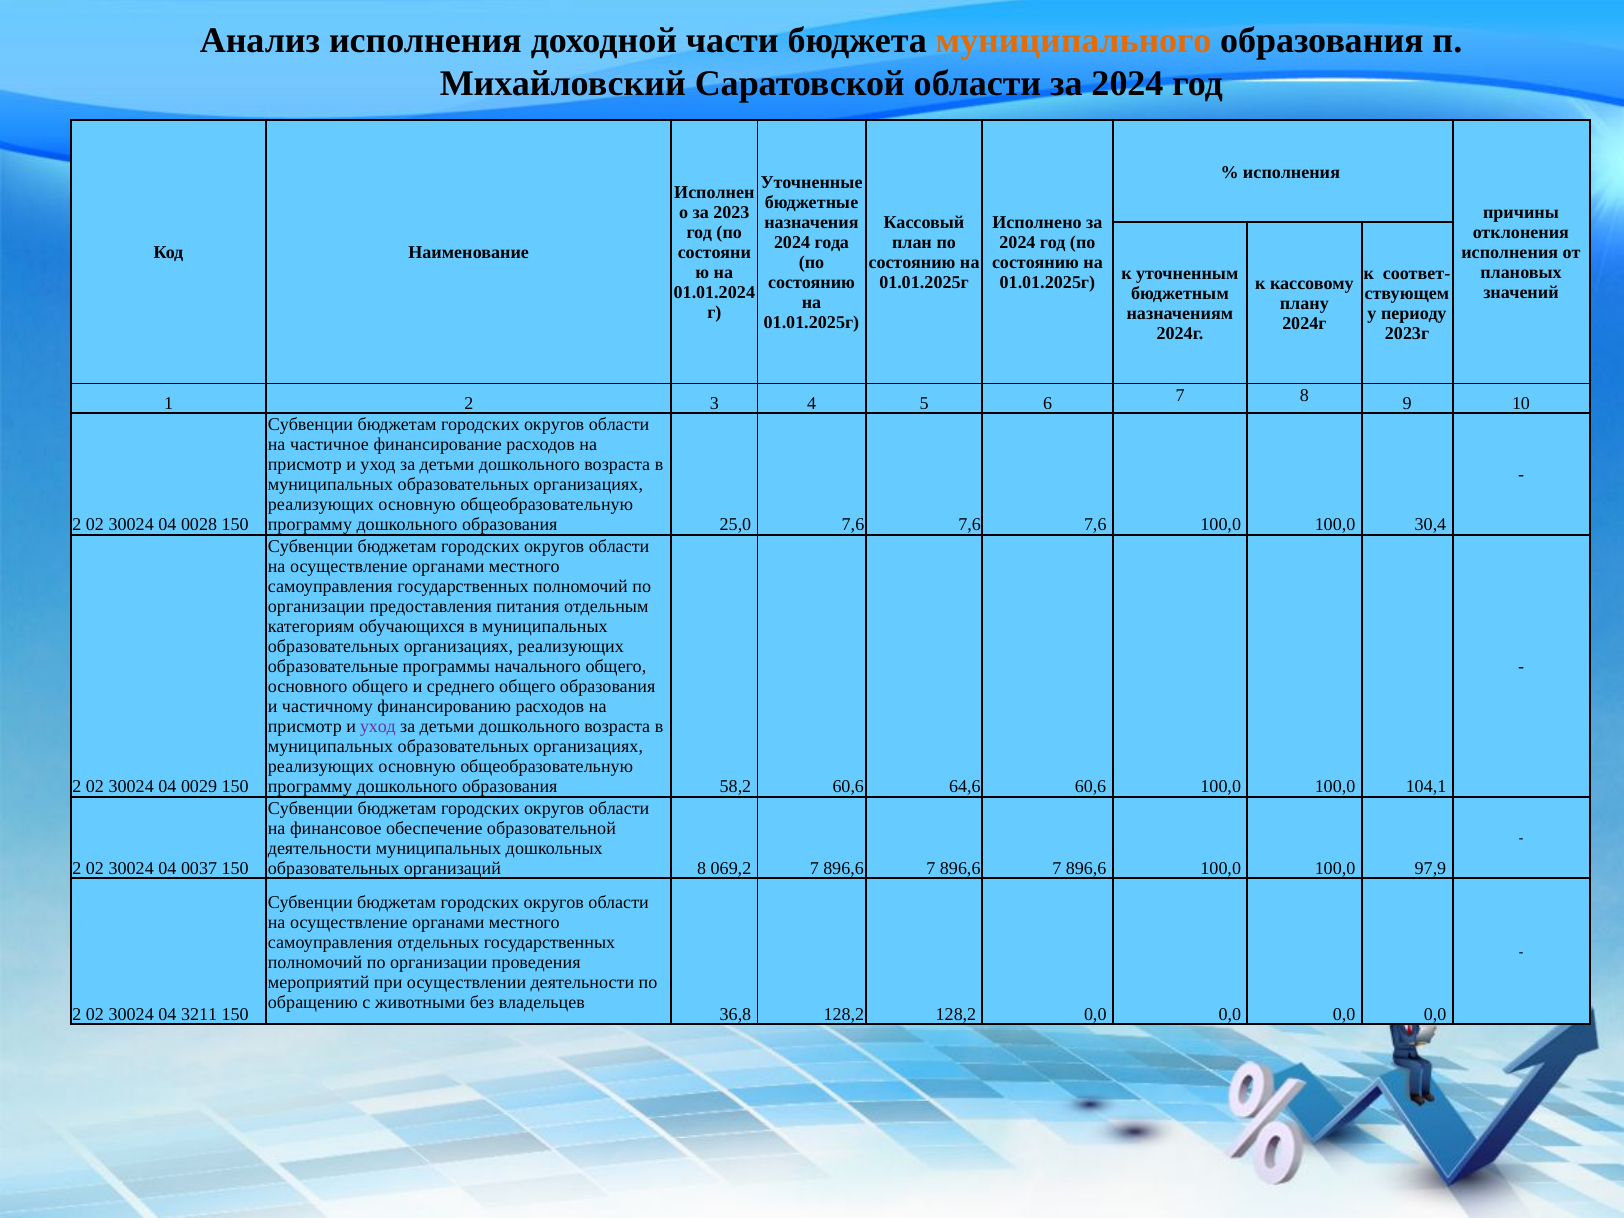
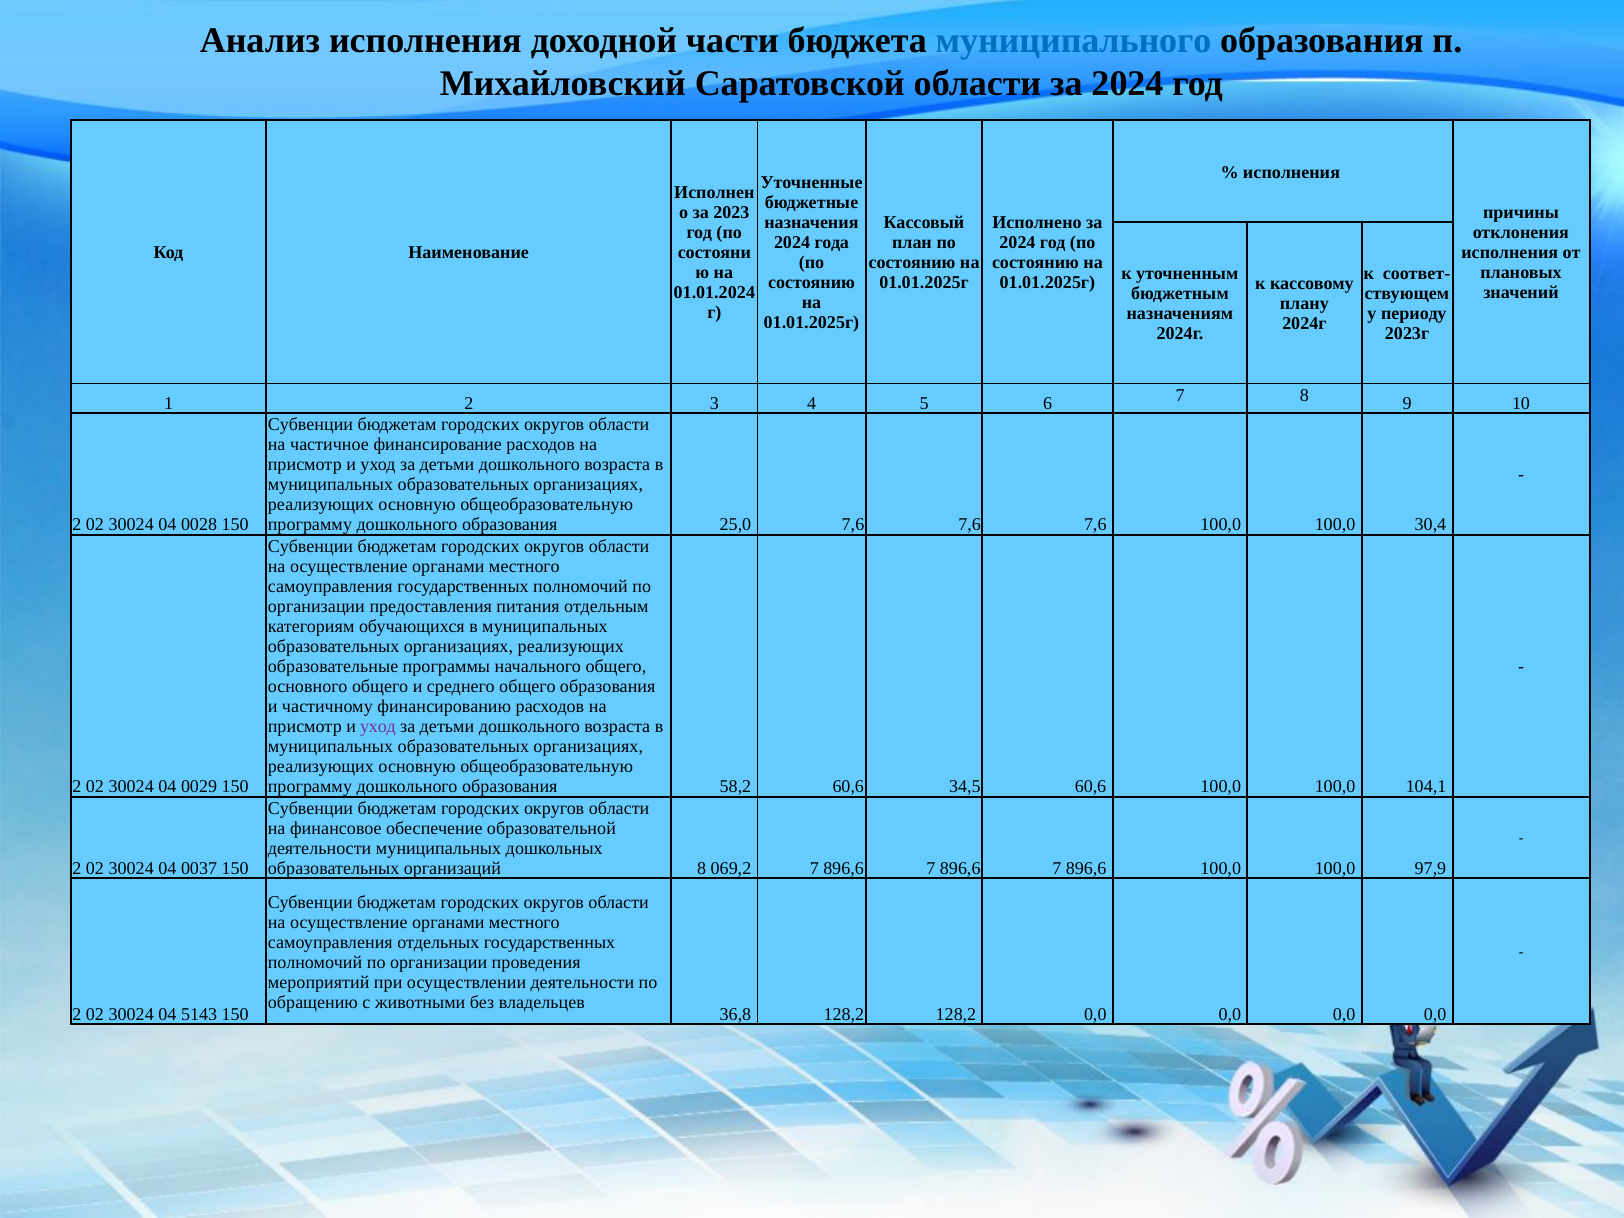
муниципального colour: orange -> blue
64,6: 64,6 -> 34,5
3211: 3211 -> 5143
